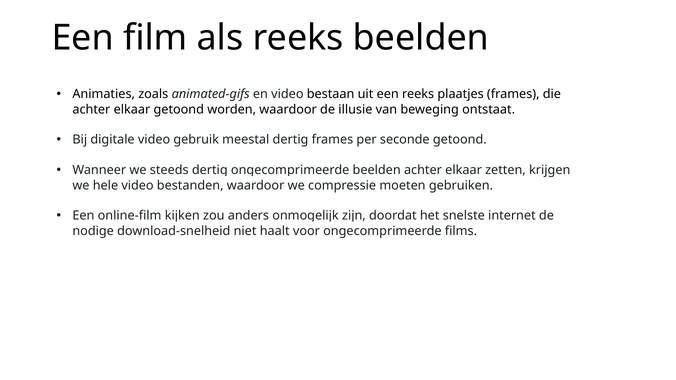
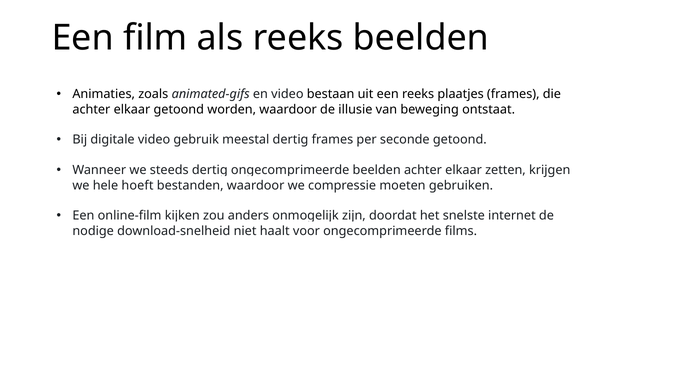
hele video: video -> hoeft
